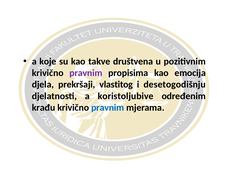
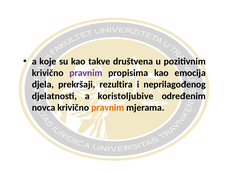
vlastitog: vlastitog -> rezultira
desetogodišnju: desetogodišnju -> neprilagođenog
krađu: krađu -> novca
pravnim at (108, 108) colour: blue -> orange
